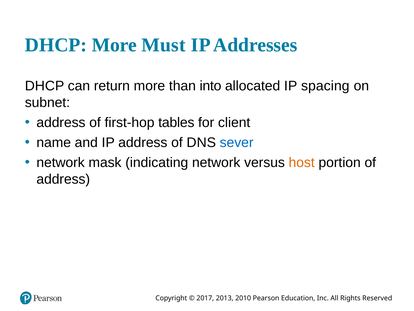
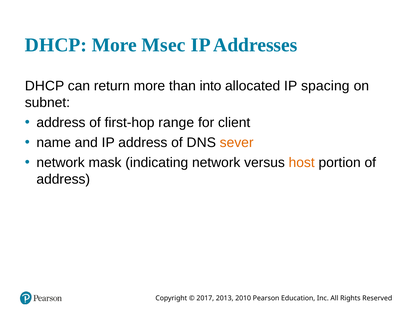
Must: Must -> Msec
tables: tables -> range
sever colour: blue -> orange
